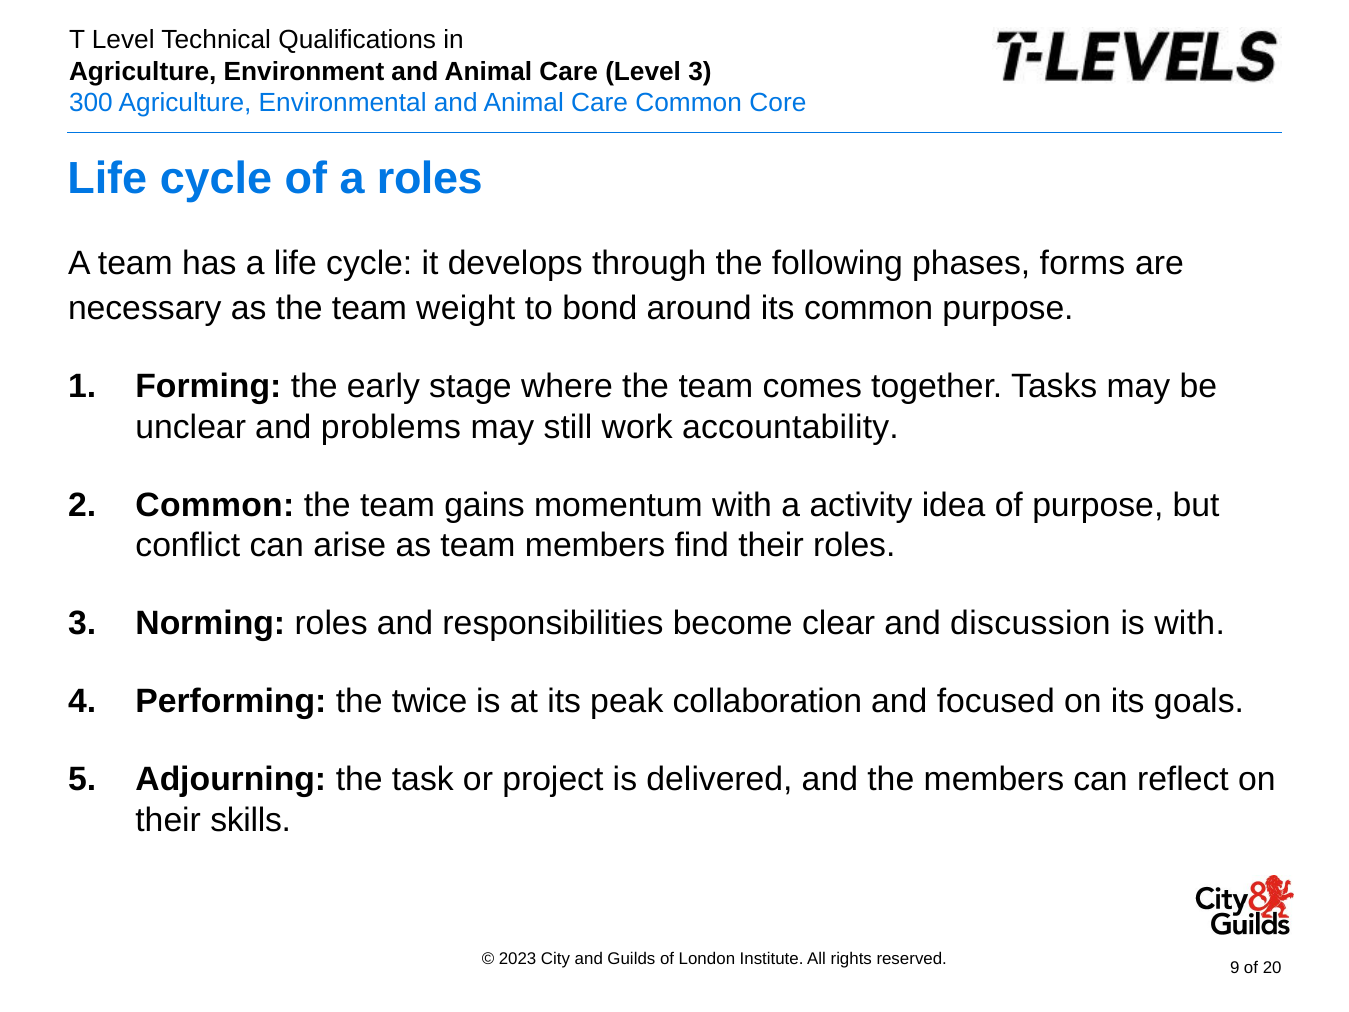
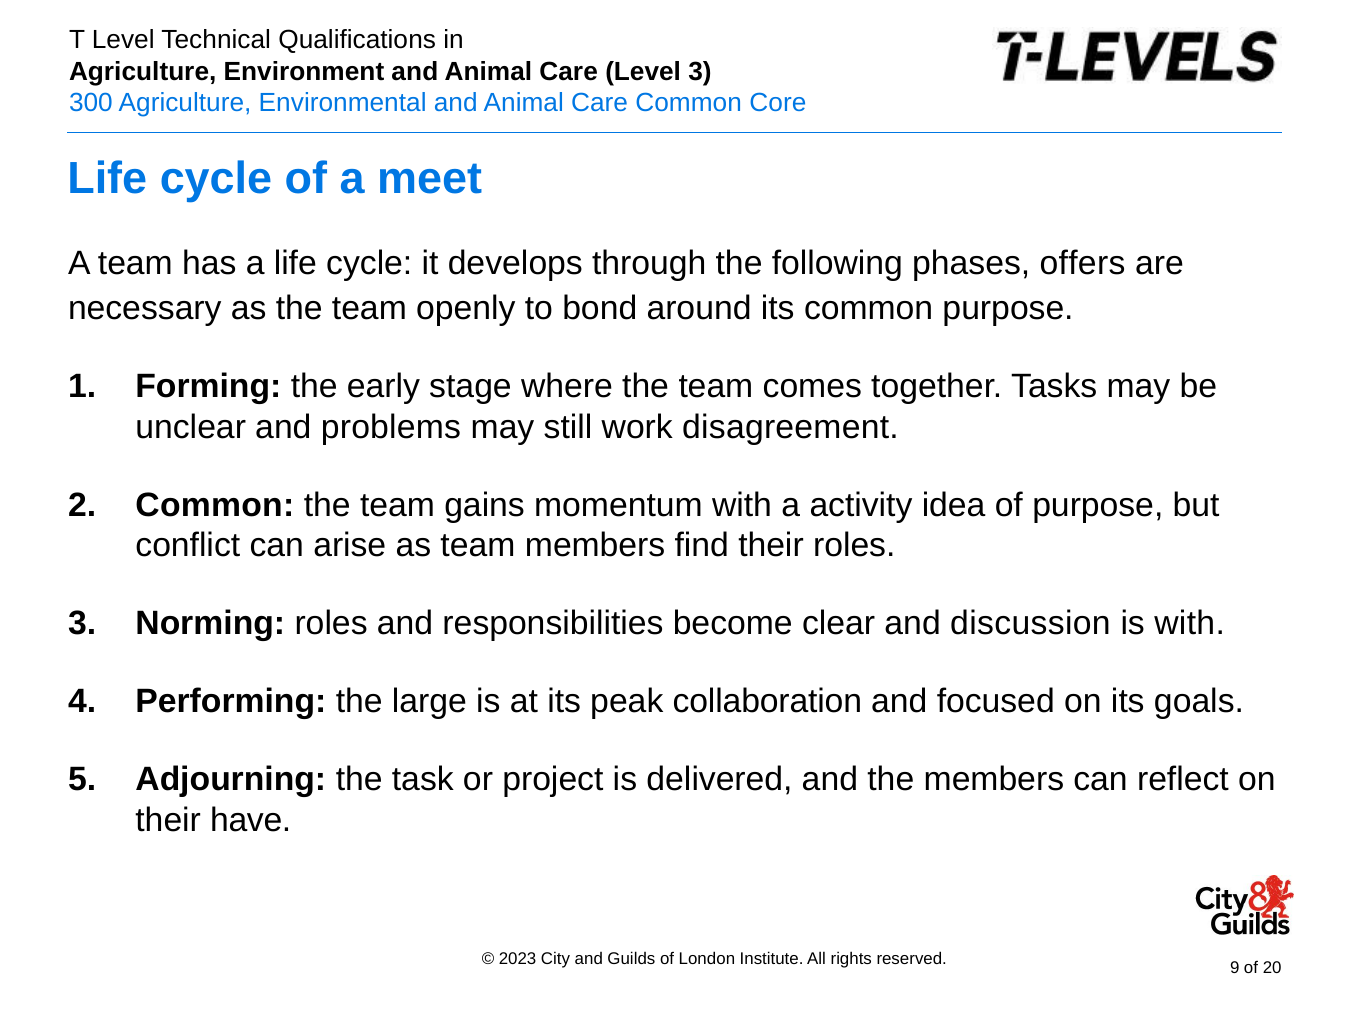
a roles: roles -> meet
forms: forms -> offers
weight: weight -> openly
accountability: accountability -> disagreement
twice: twice -> large
skills: skills -> have
